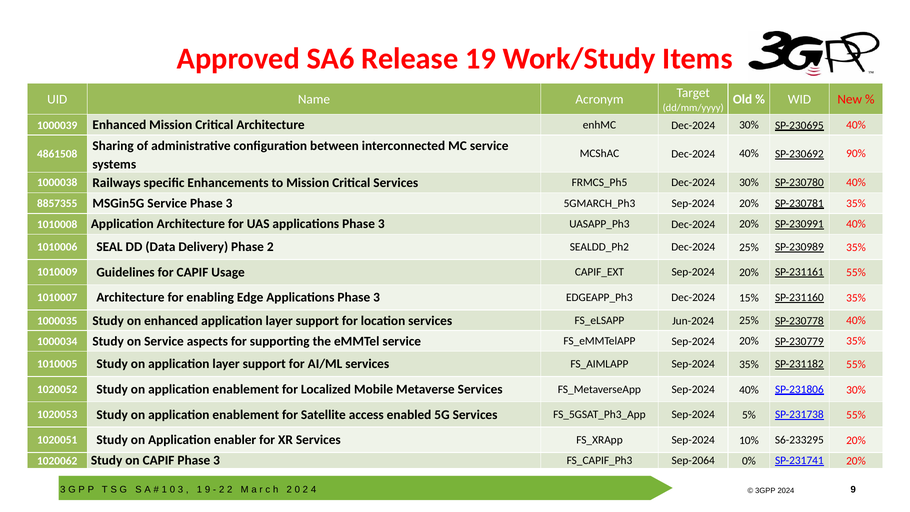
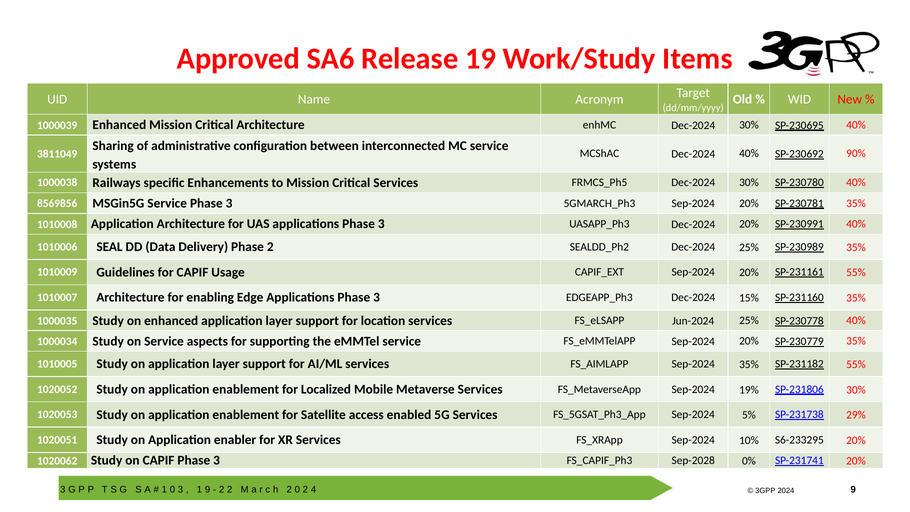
4861508: 4861508 -> 3811049
8857355: 8857355 -> 8569856
Sep-2024 40%: 40% -> 19%
SP-231738 55%: 55% -> 29%
Sep-2064: Sep-2064 -> Sep-2028
